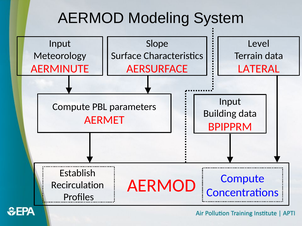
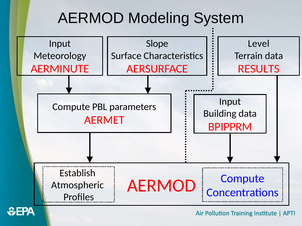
LATERAL: LATERAL -> RESULTS
Recirculation: Recirculation -> Atmospheric
